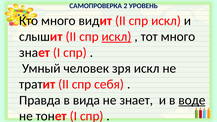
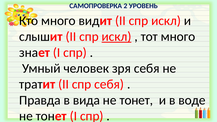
зря искл: искл -> себя
знает at (136, 100): знает -> тонет
воде underline: present -> none
